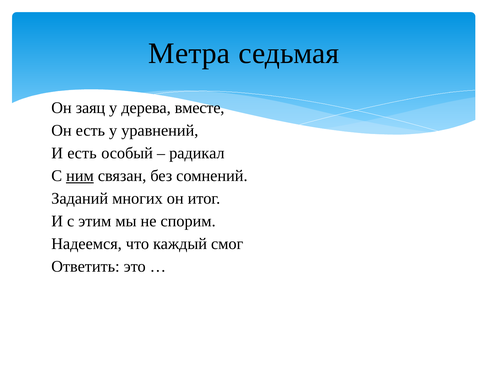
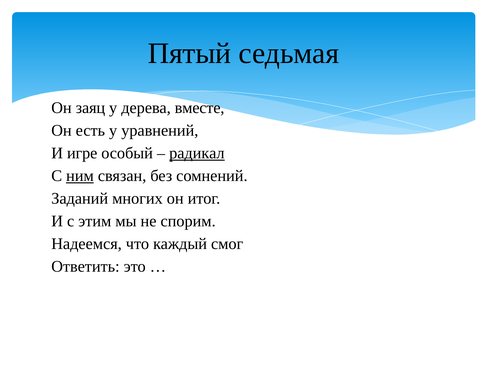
Метра: Метра -> Пятый
И есть: есть -> игре
радикал underline: none -> present
